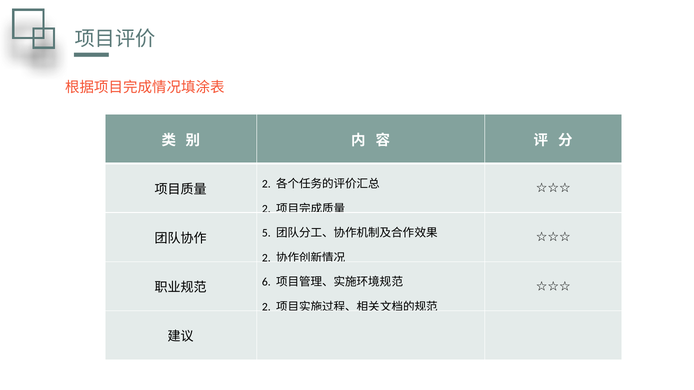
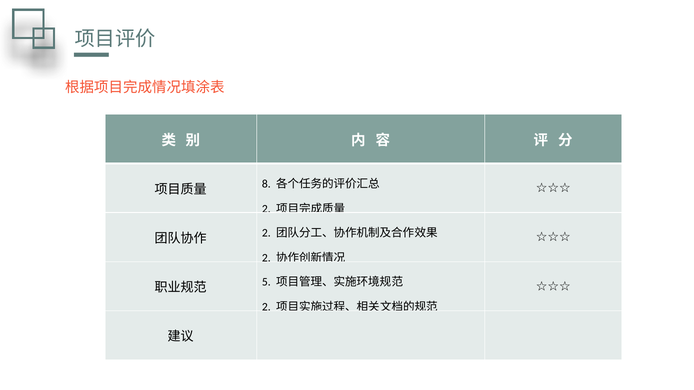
2 at (266, 184): 2 -> 8
5 at (266, 233): 5 -> 2
6: 6 -> 5
